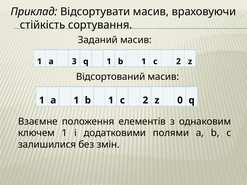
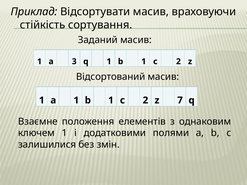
0: 0 -> 7
